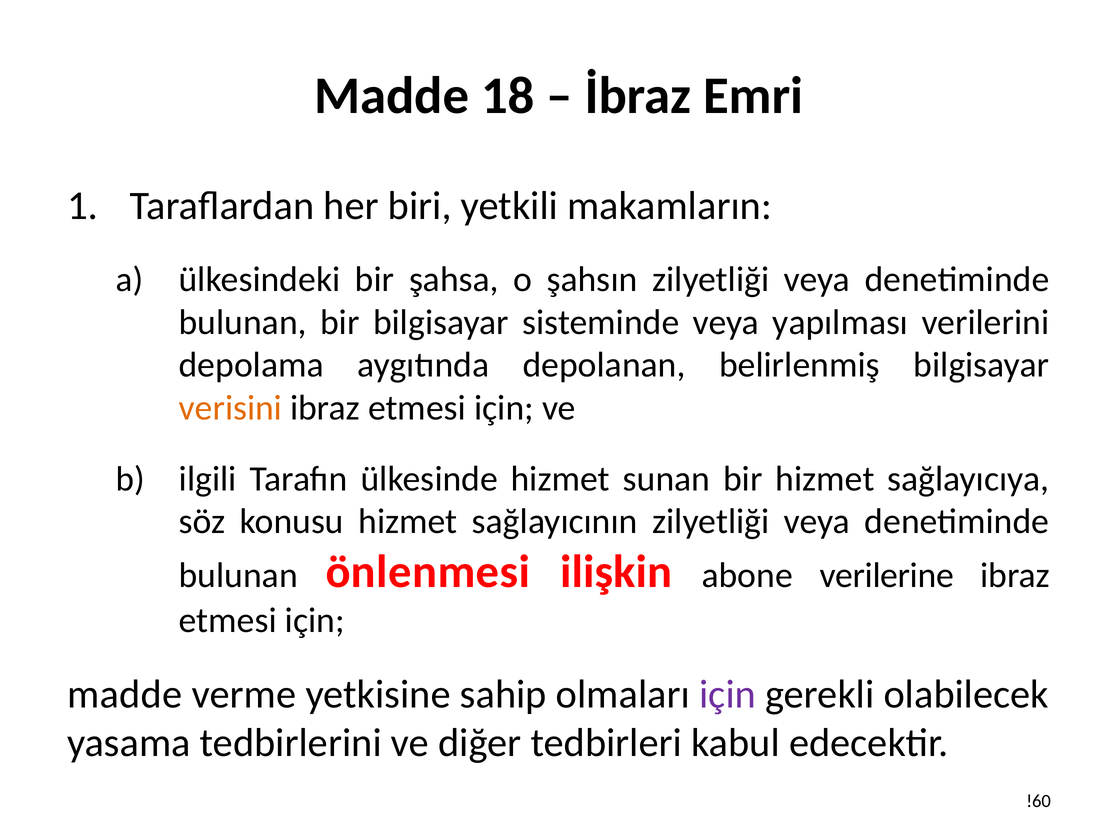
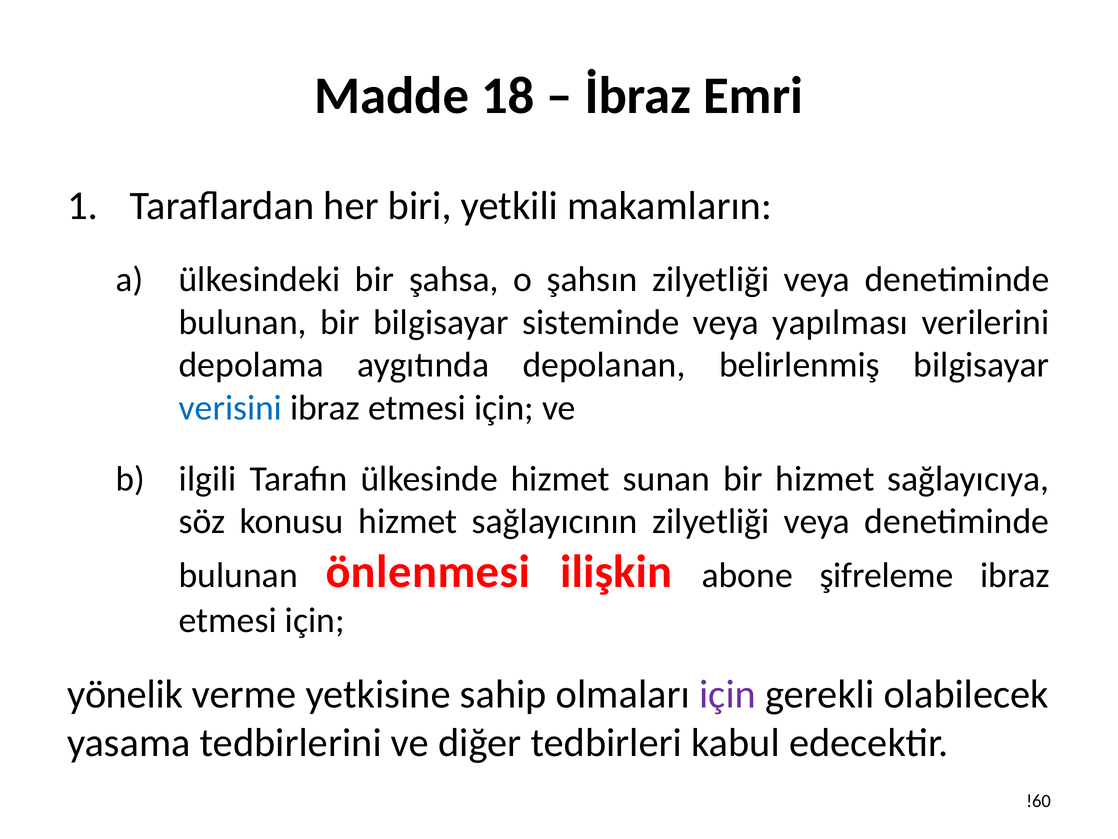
verisini colour: orange -> blue
verilerine: verilerine -> şifreleme
madde at (125, 694): madde -> yönelik
